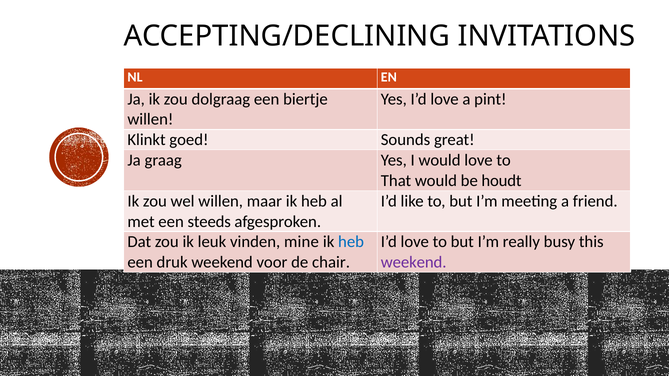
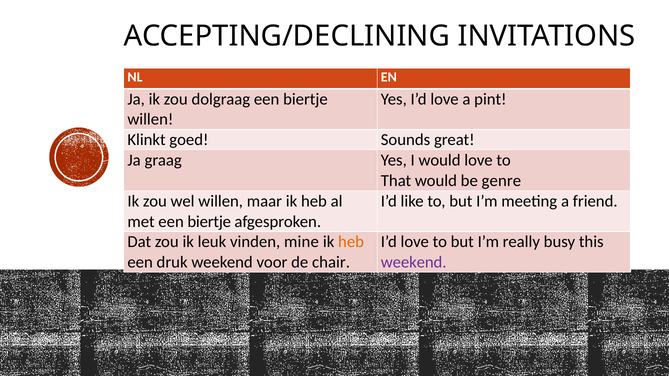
houdt: houdt -> genre
met een steeds: steeds -> biertje
heb at (351, 242) colour: blue -> orange
